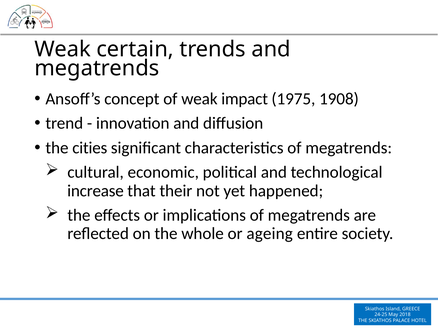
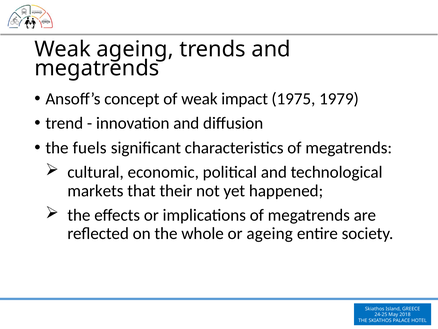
Weak certain: certain -> ageing
1908: 1908 -> 1979
cities: cities -> fuels
increase: increase -> markets
